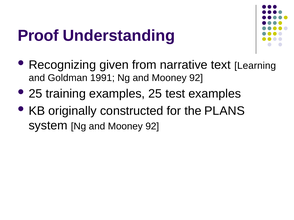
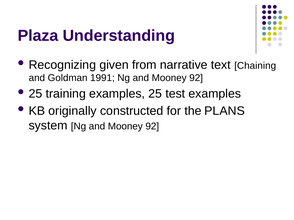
Proof: Proof -> Plaza
Learning: Learning -> Chaining
